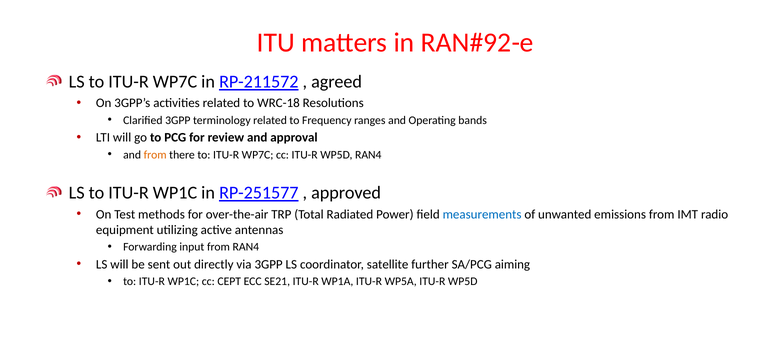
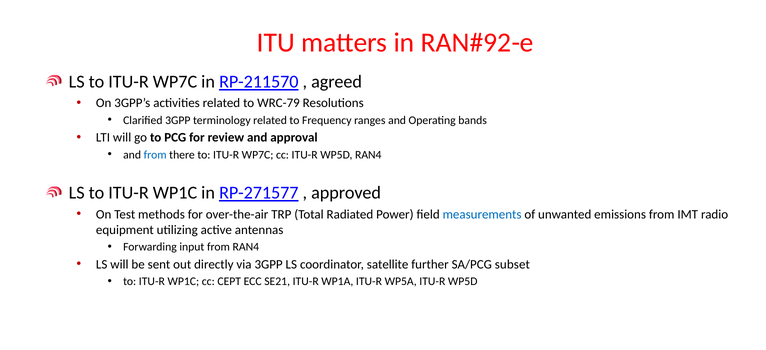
RP-211572: RP-211572 -> RP-211570
WRC-18: WRC-18 -> WRC-79
from at (155, 155) colour: orange -> blue
RP-251577: RP-251577 -> RP-271577
aiming: aiming -> subset
